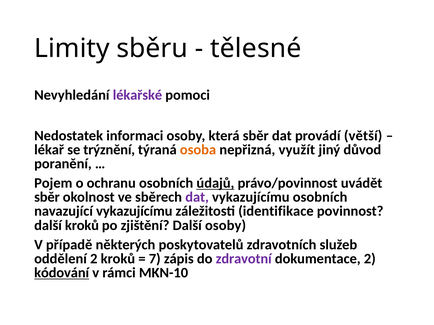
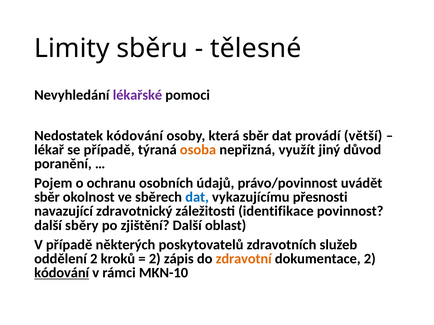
Nedostatek informaci: informaci -> kódování
se trýznění: trýznění -> případě
údajů underline: present -> none
dat at (197, 197) colour: purple -> blue
vykazujícímu osobních: osobních -> přesnosti
navazující vykazujícímu: vykazujícímu -> zdravotnický
další kroků: kroků -> sběry
Další osoby: osoby -> oblast
7 at (155, 259): 7 -> 2
zdravotní colour: purple -> orange
